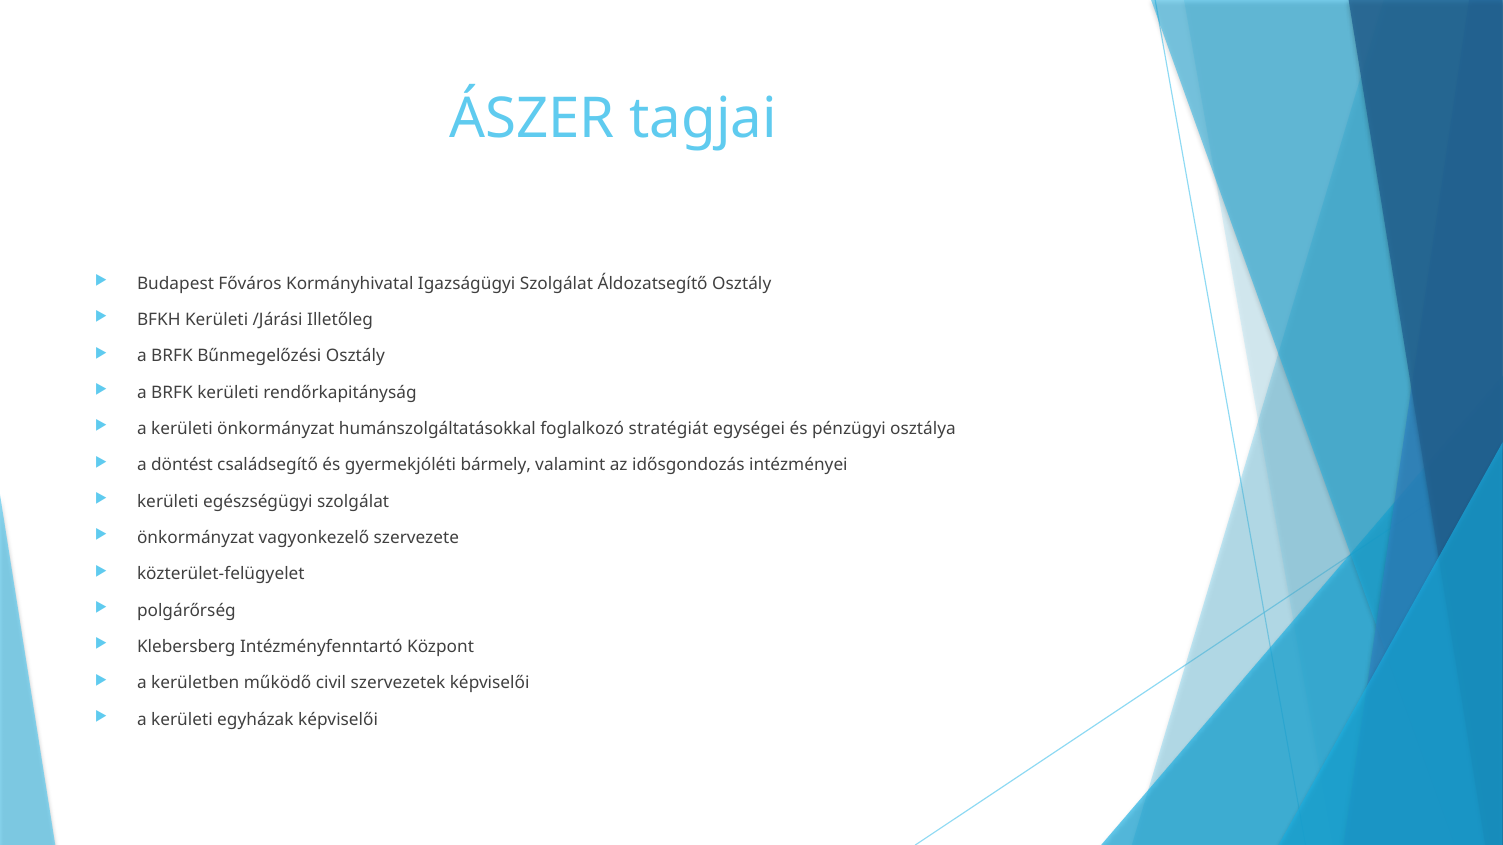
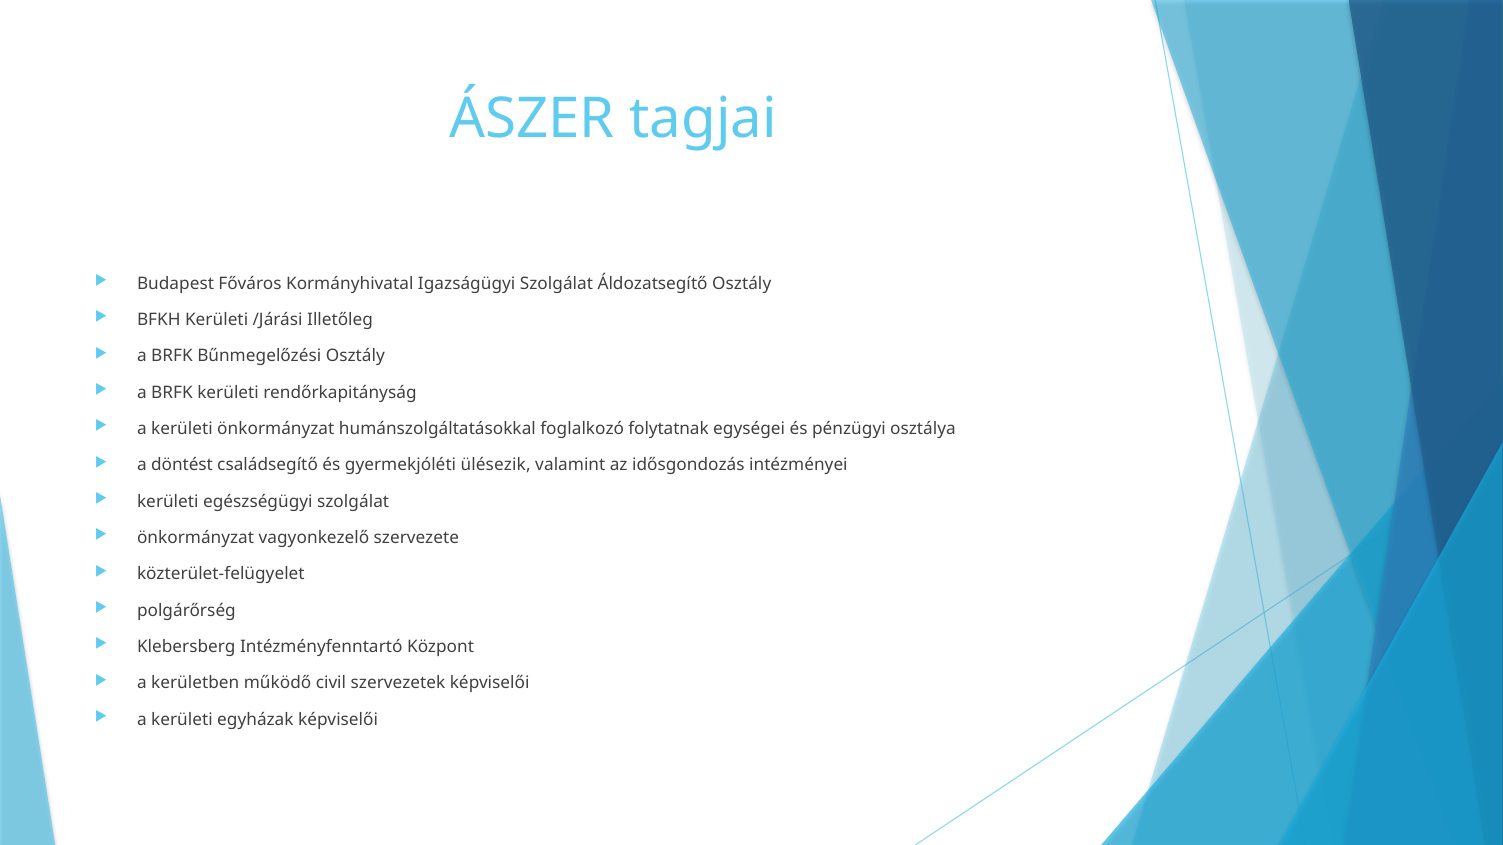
stratégiát: stratégiát -> folytatnak
bármely: bármely -> ülésezik
